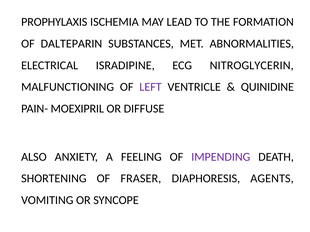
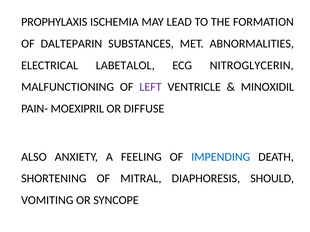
ISRADIPINE: ISRADIPINE -> LABETALOL
QUINIDINE: QUINIDINE -> MINOXIDIL
IMPENDING colour: purple -> blue
FRASER: FRASER -> MITRAL
AGENTS: AGENTS -> SHOULD
